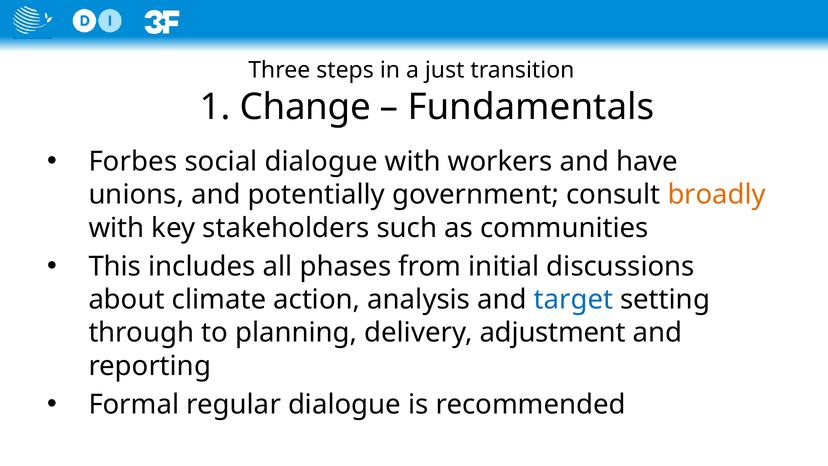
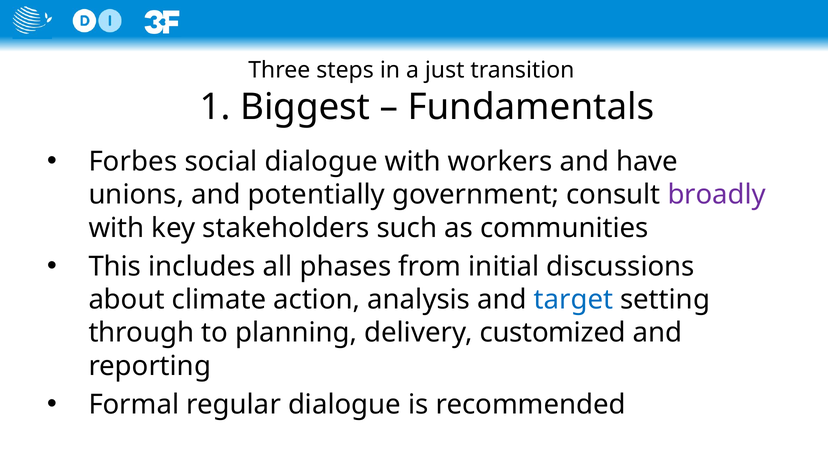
Change: Change -> Biggest
broadly colour: orange -> purple
adjustment: adjustment -> customized
